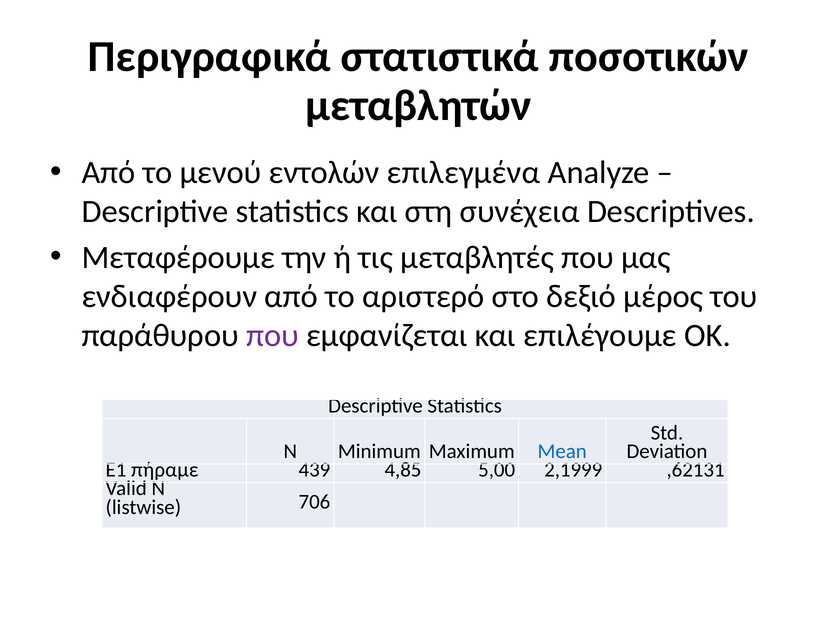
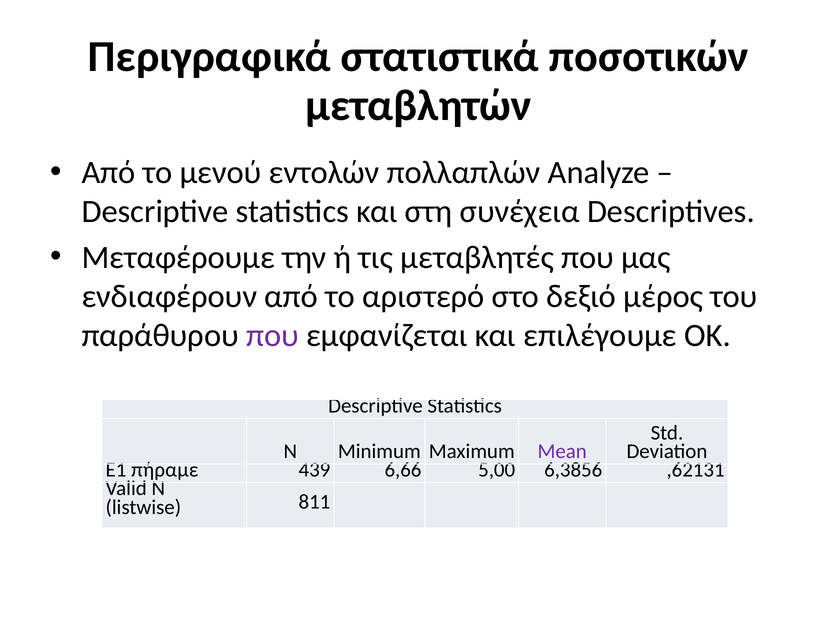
επιλεγμένα: επιλεγμένα -> πολλαπλών
Mean colour: blue -> purple
4,85: 4,85 -> 6,66
2,1999: 2,1999 -> 6,3856
706: 706 -> 811
